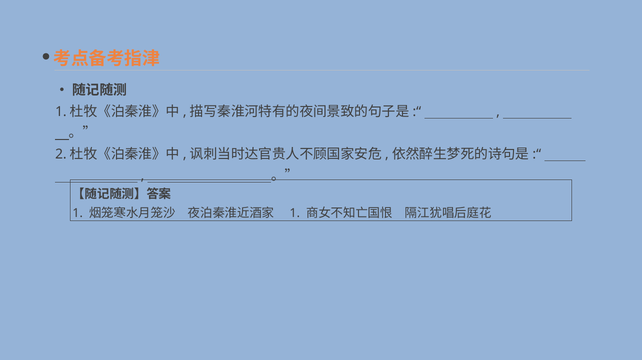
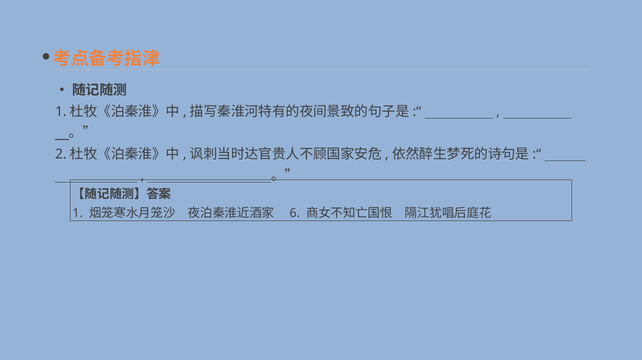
1 at (295, 213): 1 -> 6
